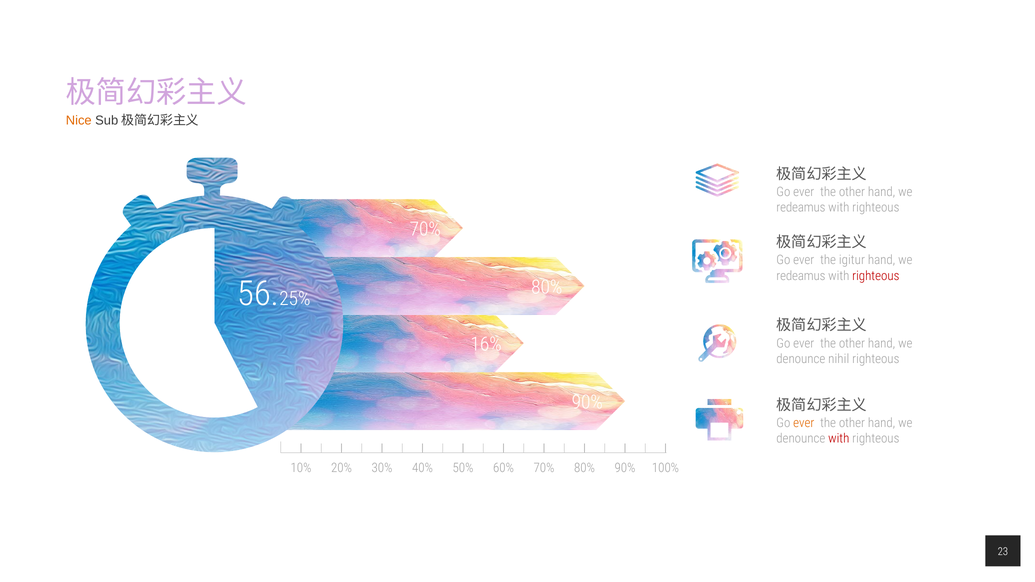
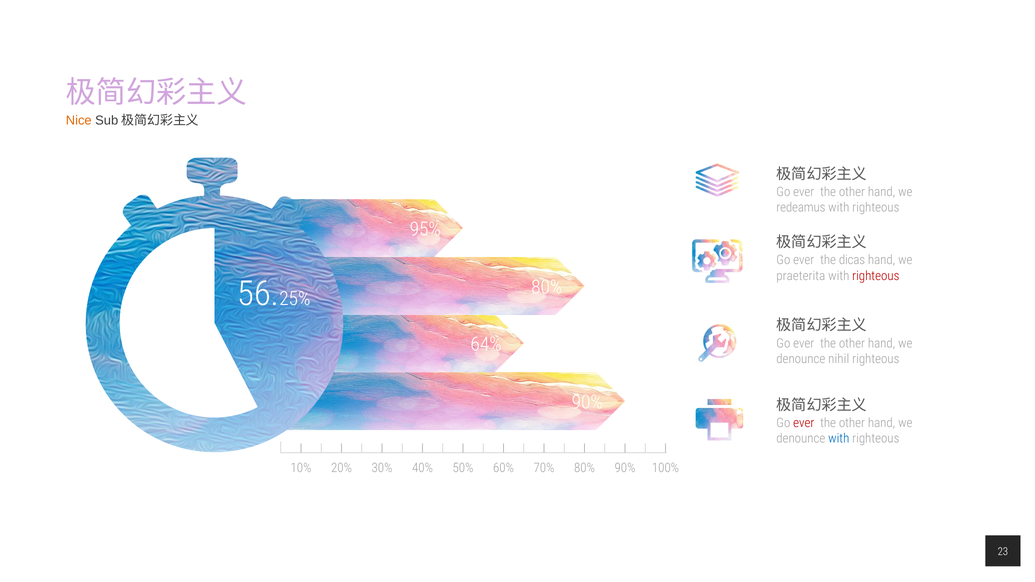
70% at (425, 229): 70% -> 95%
igitur: igitur -> dicas
redeamus at (801, 276): redeamus -> praeterita
16%: 16% -> 64%
ever at (804, 423) colour: orange -> red
with at (839, 439) colour: red -> blue
